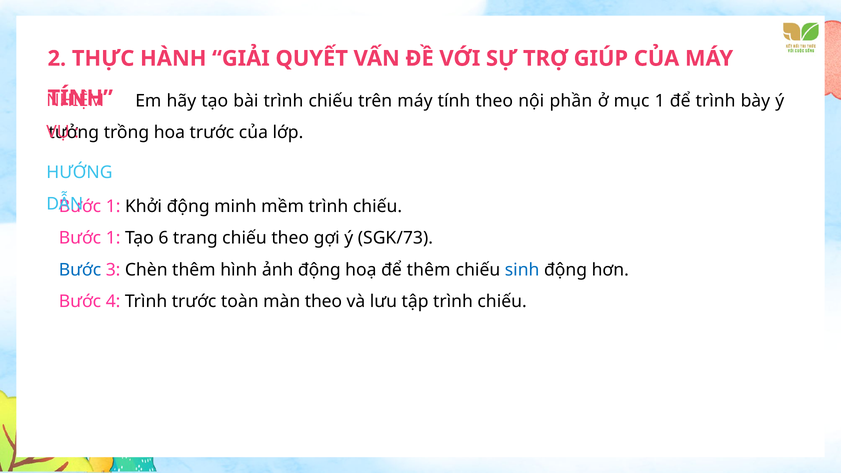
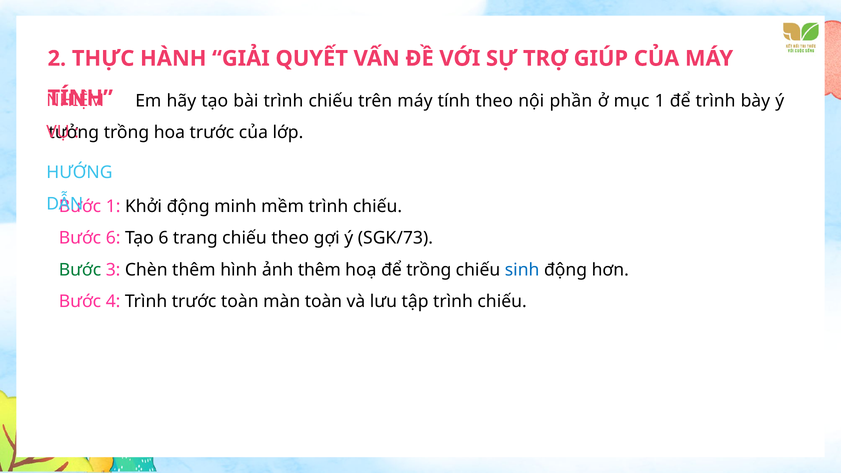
1 at (113, 238): 1 -> 6
Bước at (80, 270) colour: blue -> green
ảnh động: động -> thêm
để thêm: thêm -> trồng
màn theo: theo -> toàn
